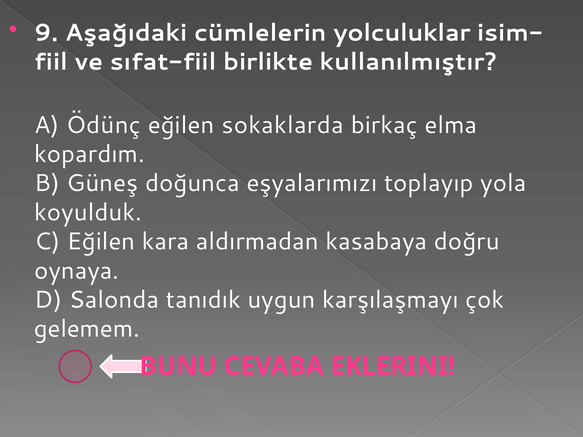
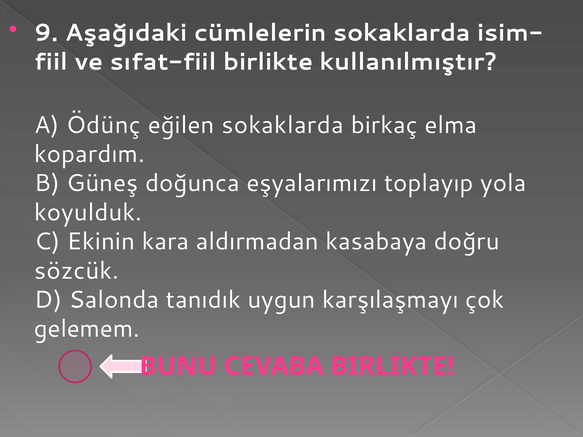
cümlelerin yolculuklar: yolculuklar -> sokaklarda
C Eğilen: Eğilen -> Ekinin
oynaya: oynaya -> sözcük
CEVABA EKLERINI: EKLERINI -> BIRLIKTE
